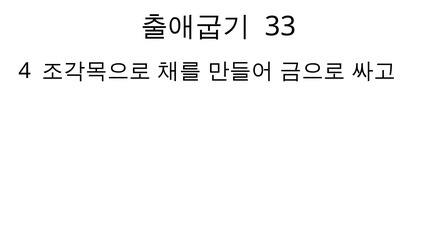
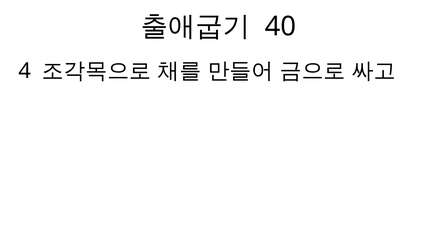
33: 33 -> 40
